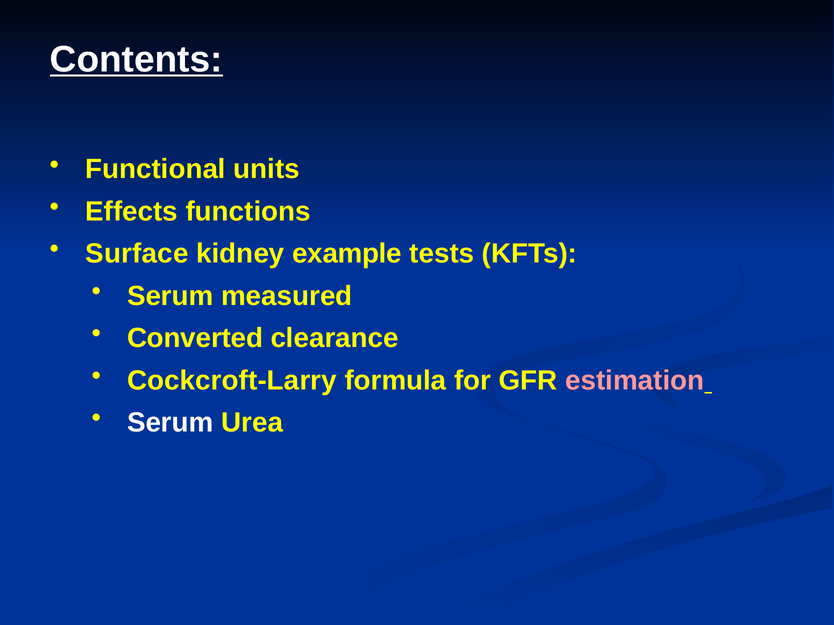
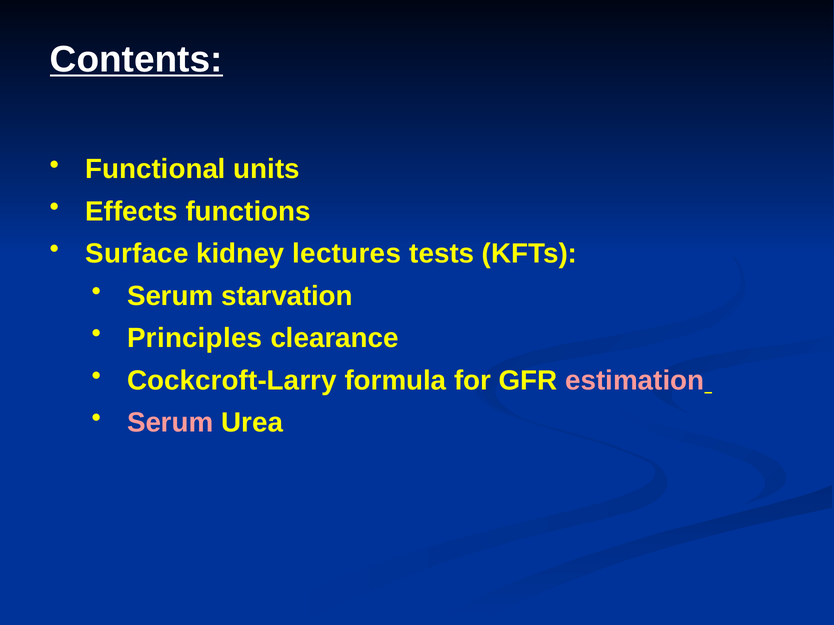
example: example -> lectures
measured: measured -> starvation
Converted: Converted -> Principles
Serum at (170, 423) colour: white -> pink
